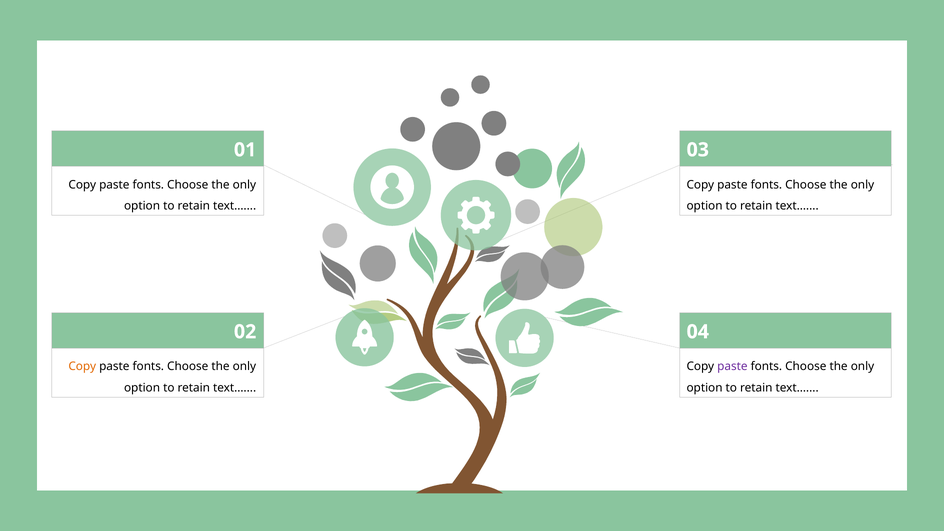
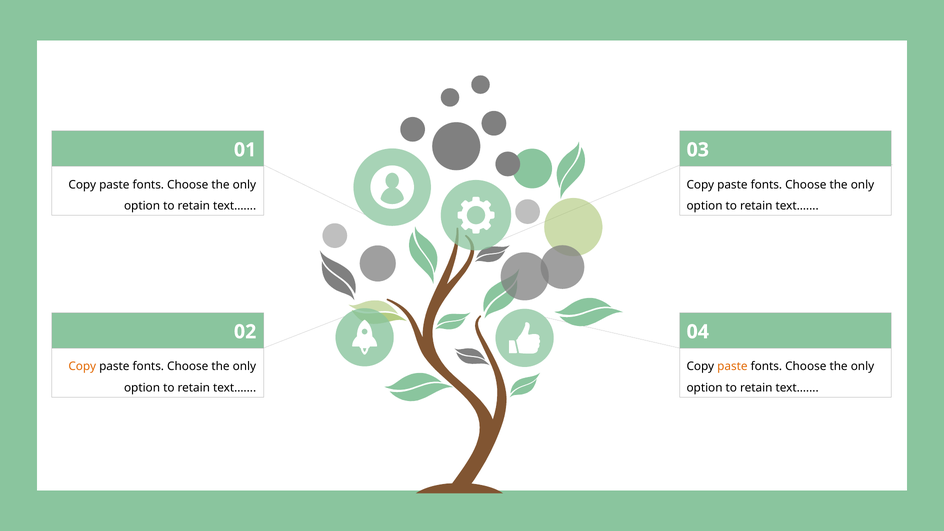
paste at (732, 367) colour: purple -> orange
